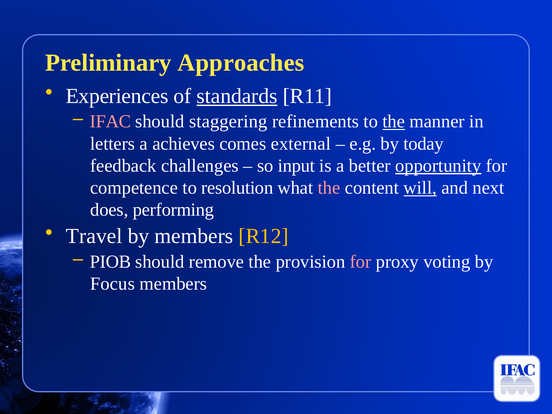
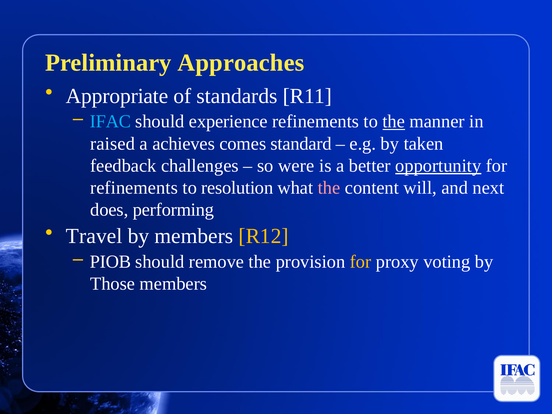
Experiences: Experiences -> Appropriate
standards underline: present -> none
IFAC colour: pink -> light blue
staggering: staggering -> experience
letters: letters -> raised
external: external -> standard
today: today -> taken
input: input -> were
competence at (134, 188): competence -> refinements
will underline: present -> none
for at (361, 262) colour: pink -> yellow
Focus: Focus -> Those
